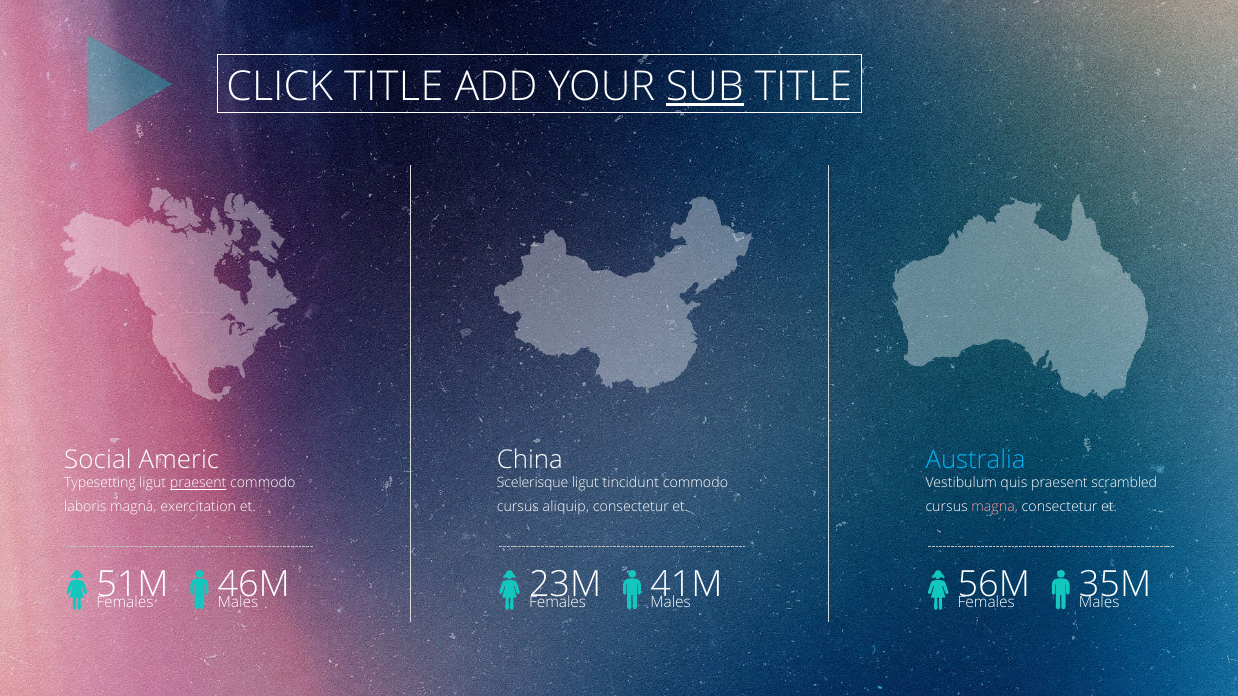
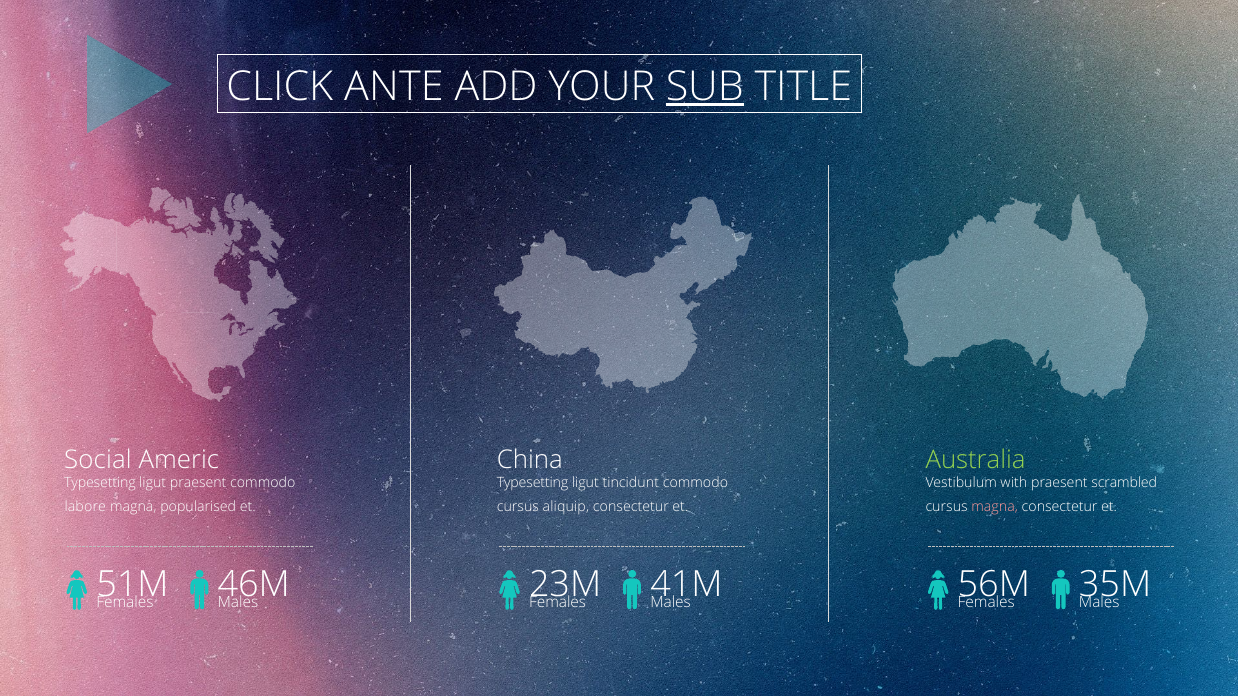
CLICK TITLE: TITLE -> ANTE
Australia colour: light blue -> light green
praesent at (198, 483) underline: present -> none
Scelerisque at (533, 483): Scelerisque -> Typesetting
quis: quis -> with
laboris: laboris -> labore
exercitation: exercitation -> popularised
